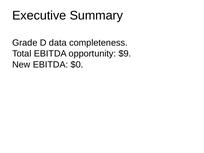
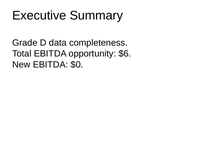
$9: $9 -> $6
